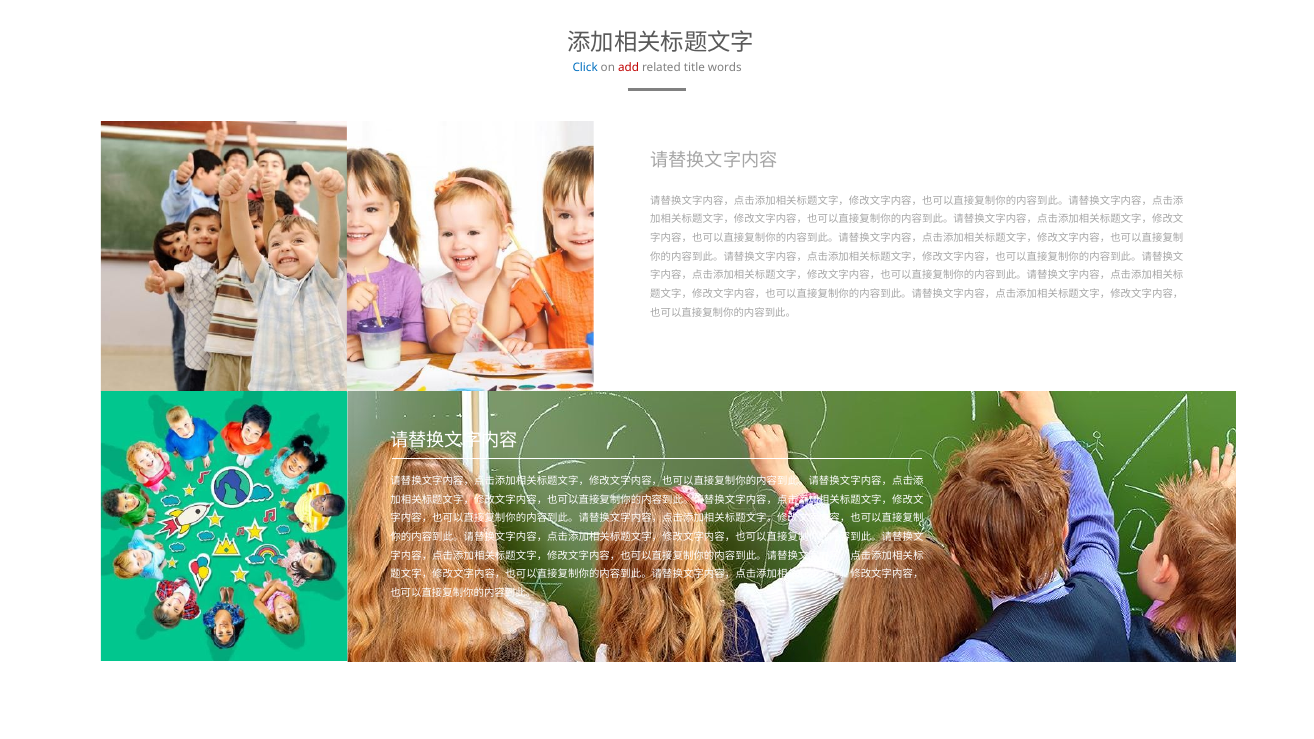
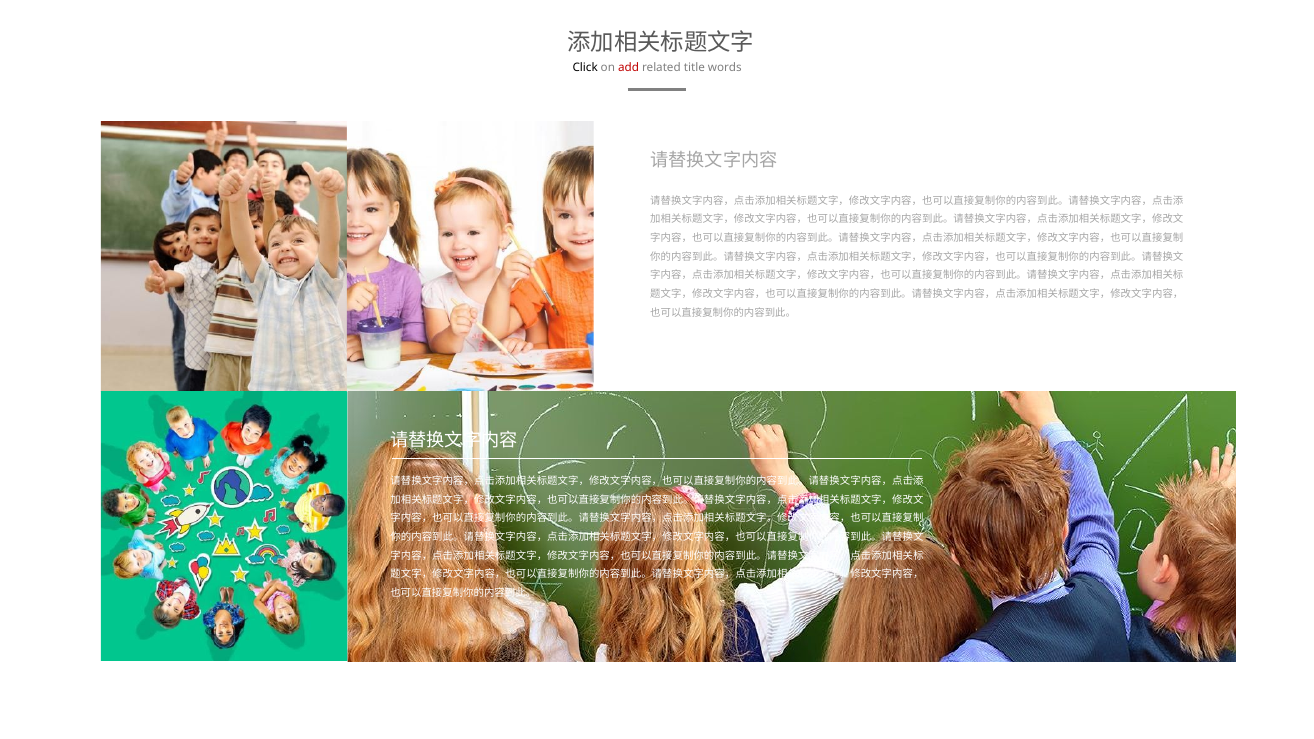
Click colour: blue -> black
